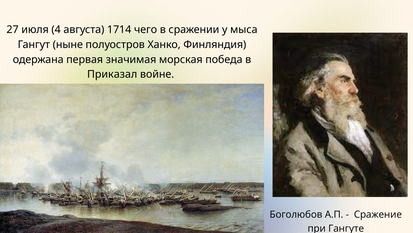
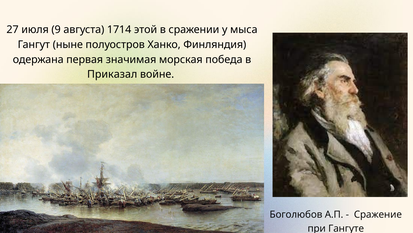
4: 4 -> 9
чего: чего -> этой
